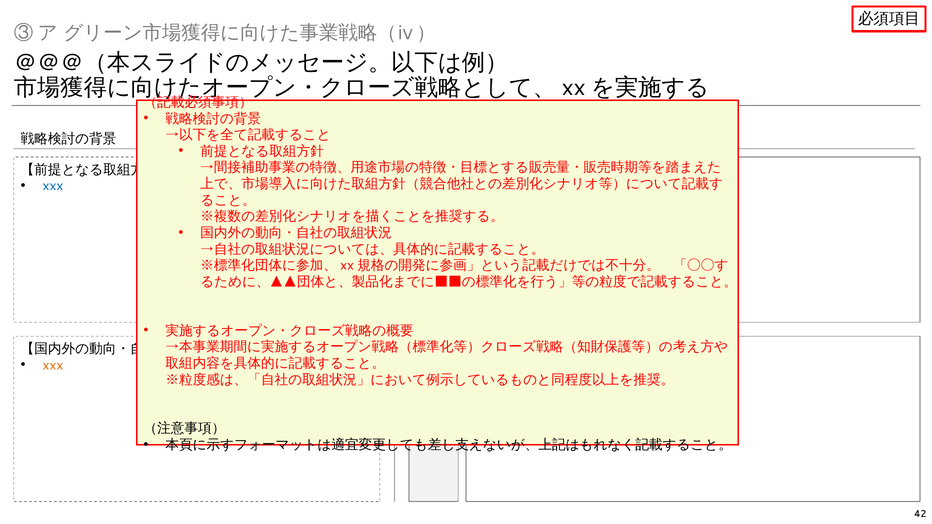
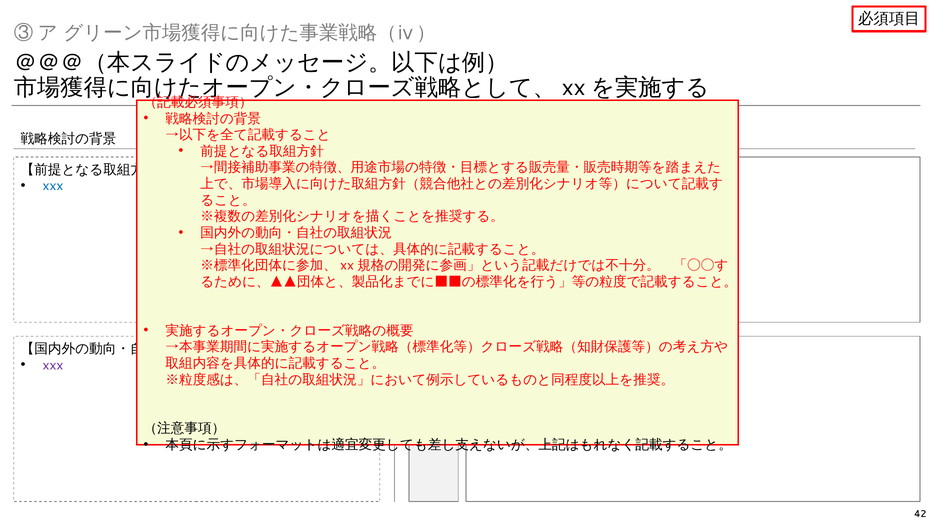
xxx at (53, 365) colour: orange -> purple
